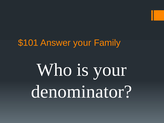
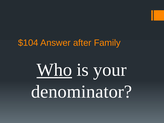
$101: $101 -> $104
Answer your: your -> after
Who underline: none -> present
